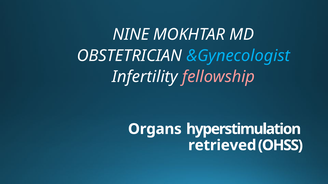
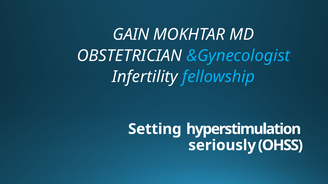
NINE: NINE -> GAIN
fellowship colour: pink -> light blue
Organs: Organs -> Setting
retrieved: retrieved -> seriously
